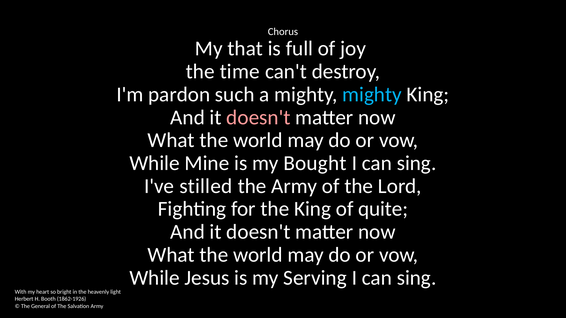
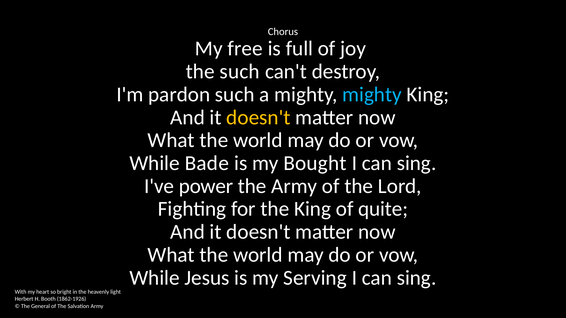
that: that -> free
the time: time -> such
doesn't at (258, 118) colour: pink -> yellow
Mine: Mine -> Bade
stilled: stilled -> power
